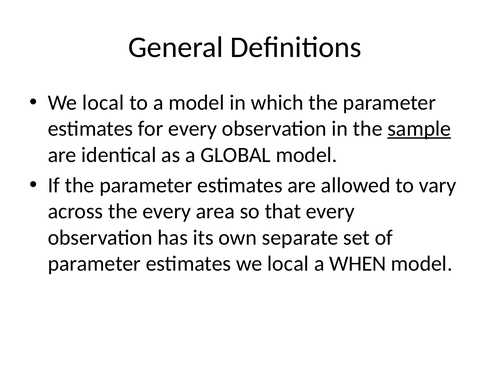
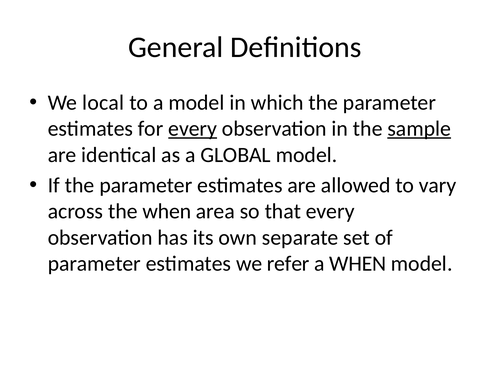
every at (193, 129) underline: none -> present
the every: every -> when
estimates we local: local -> refer
